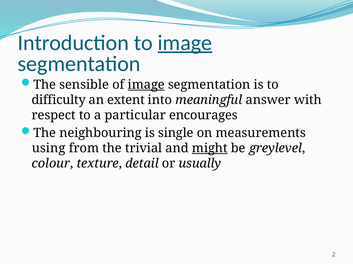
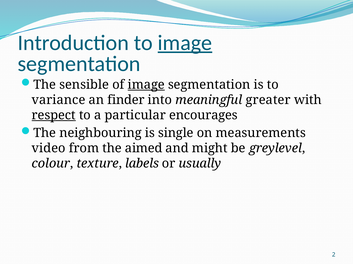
difficulty: difficulty -> variance
extent: extent -> finder
answer: answer -> greater
respect underline: none -> present
using: using -> video
trivial: trivial -> aimed
might underline: present -> none
detail: detail -> labels
